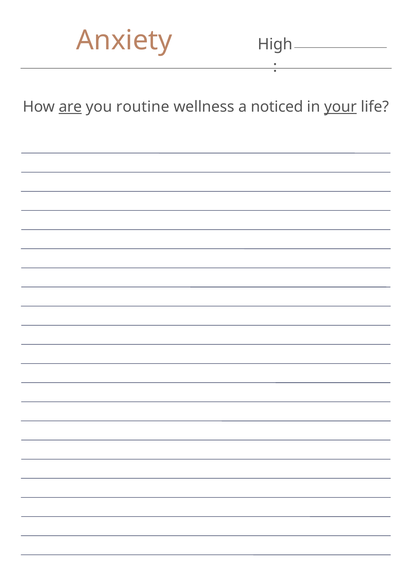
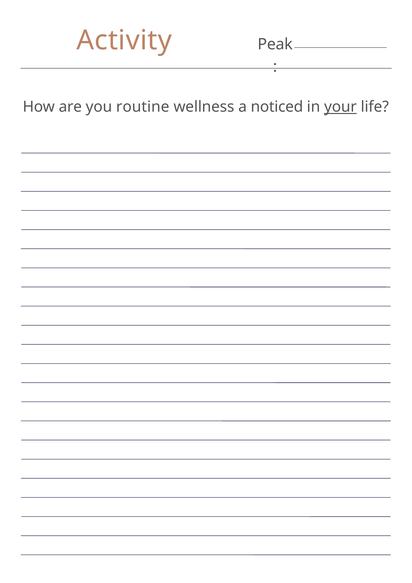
Anxiety: Anxiety -> Activity
High: High -> Peak
are underline: present -> none
